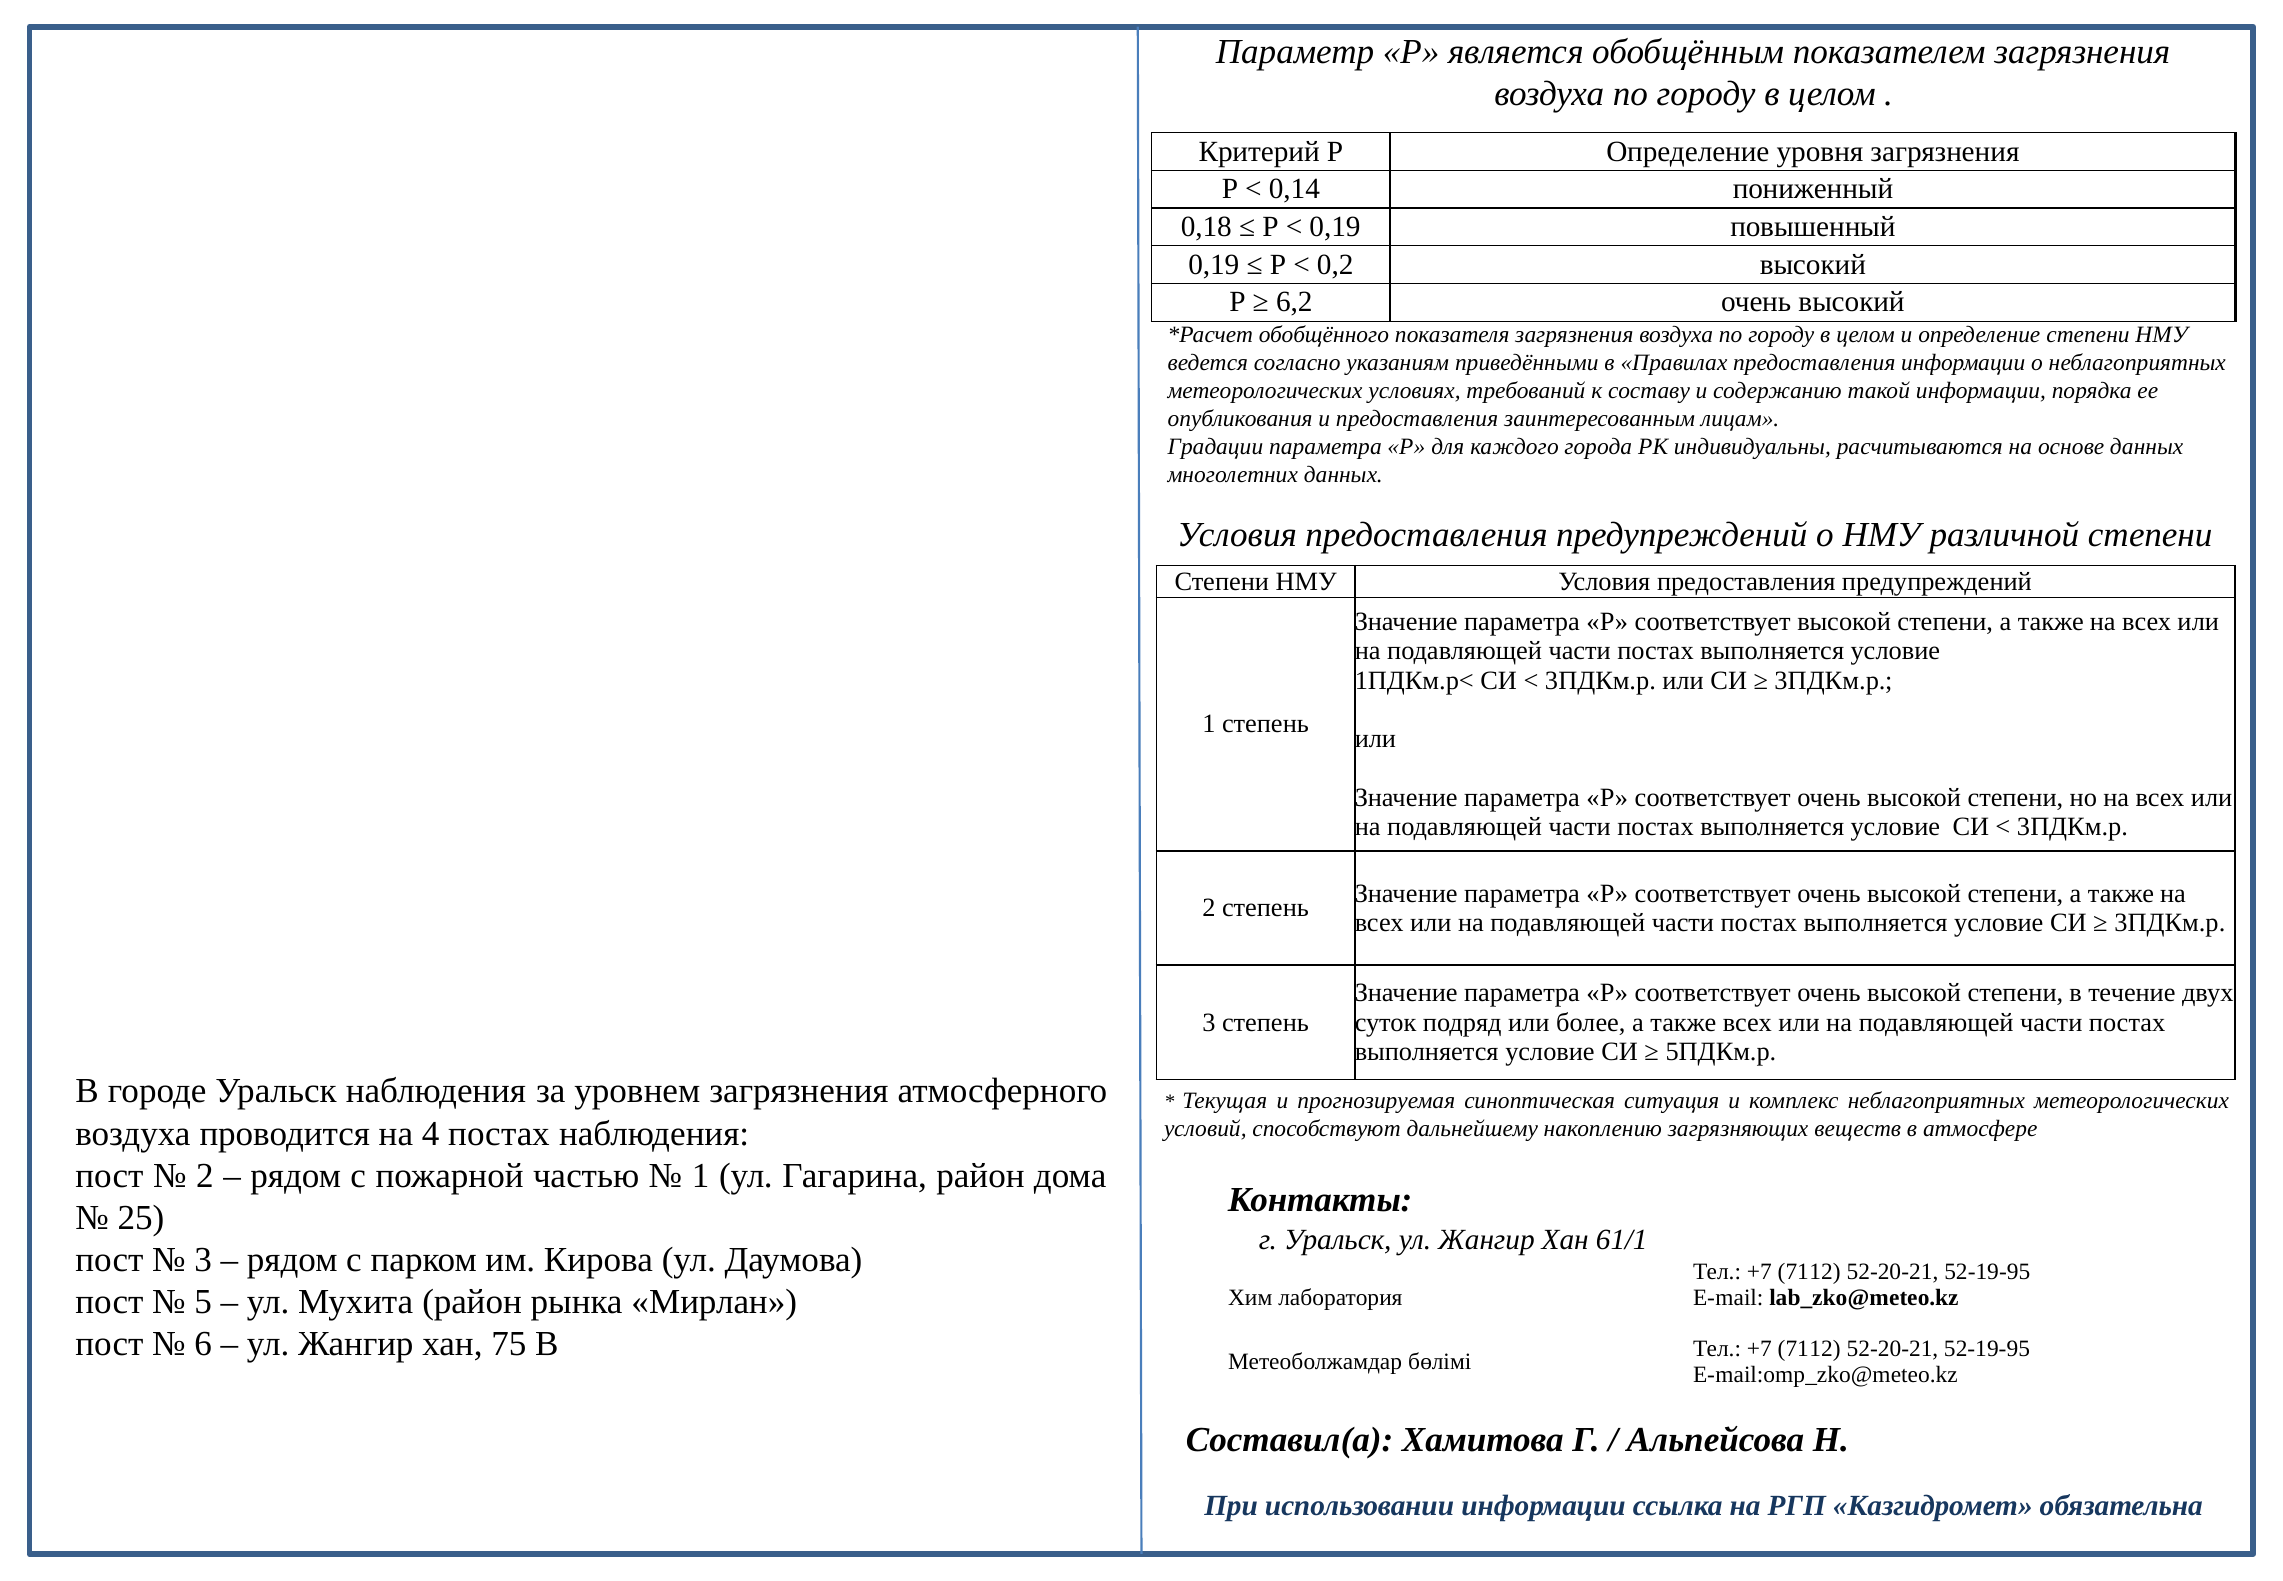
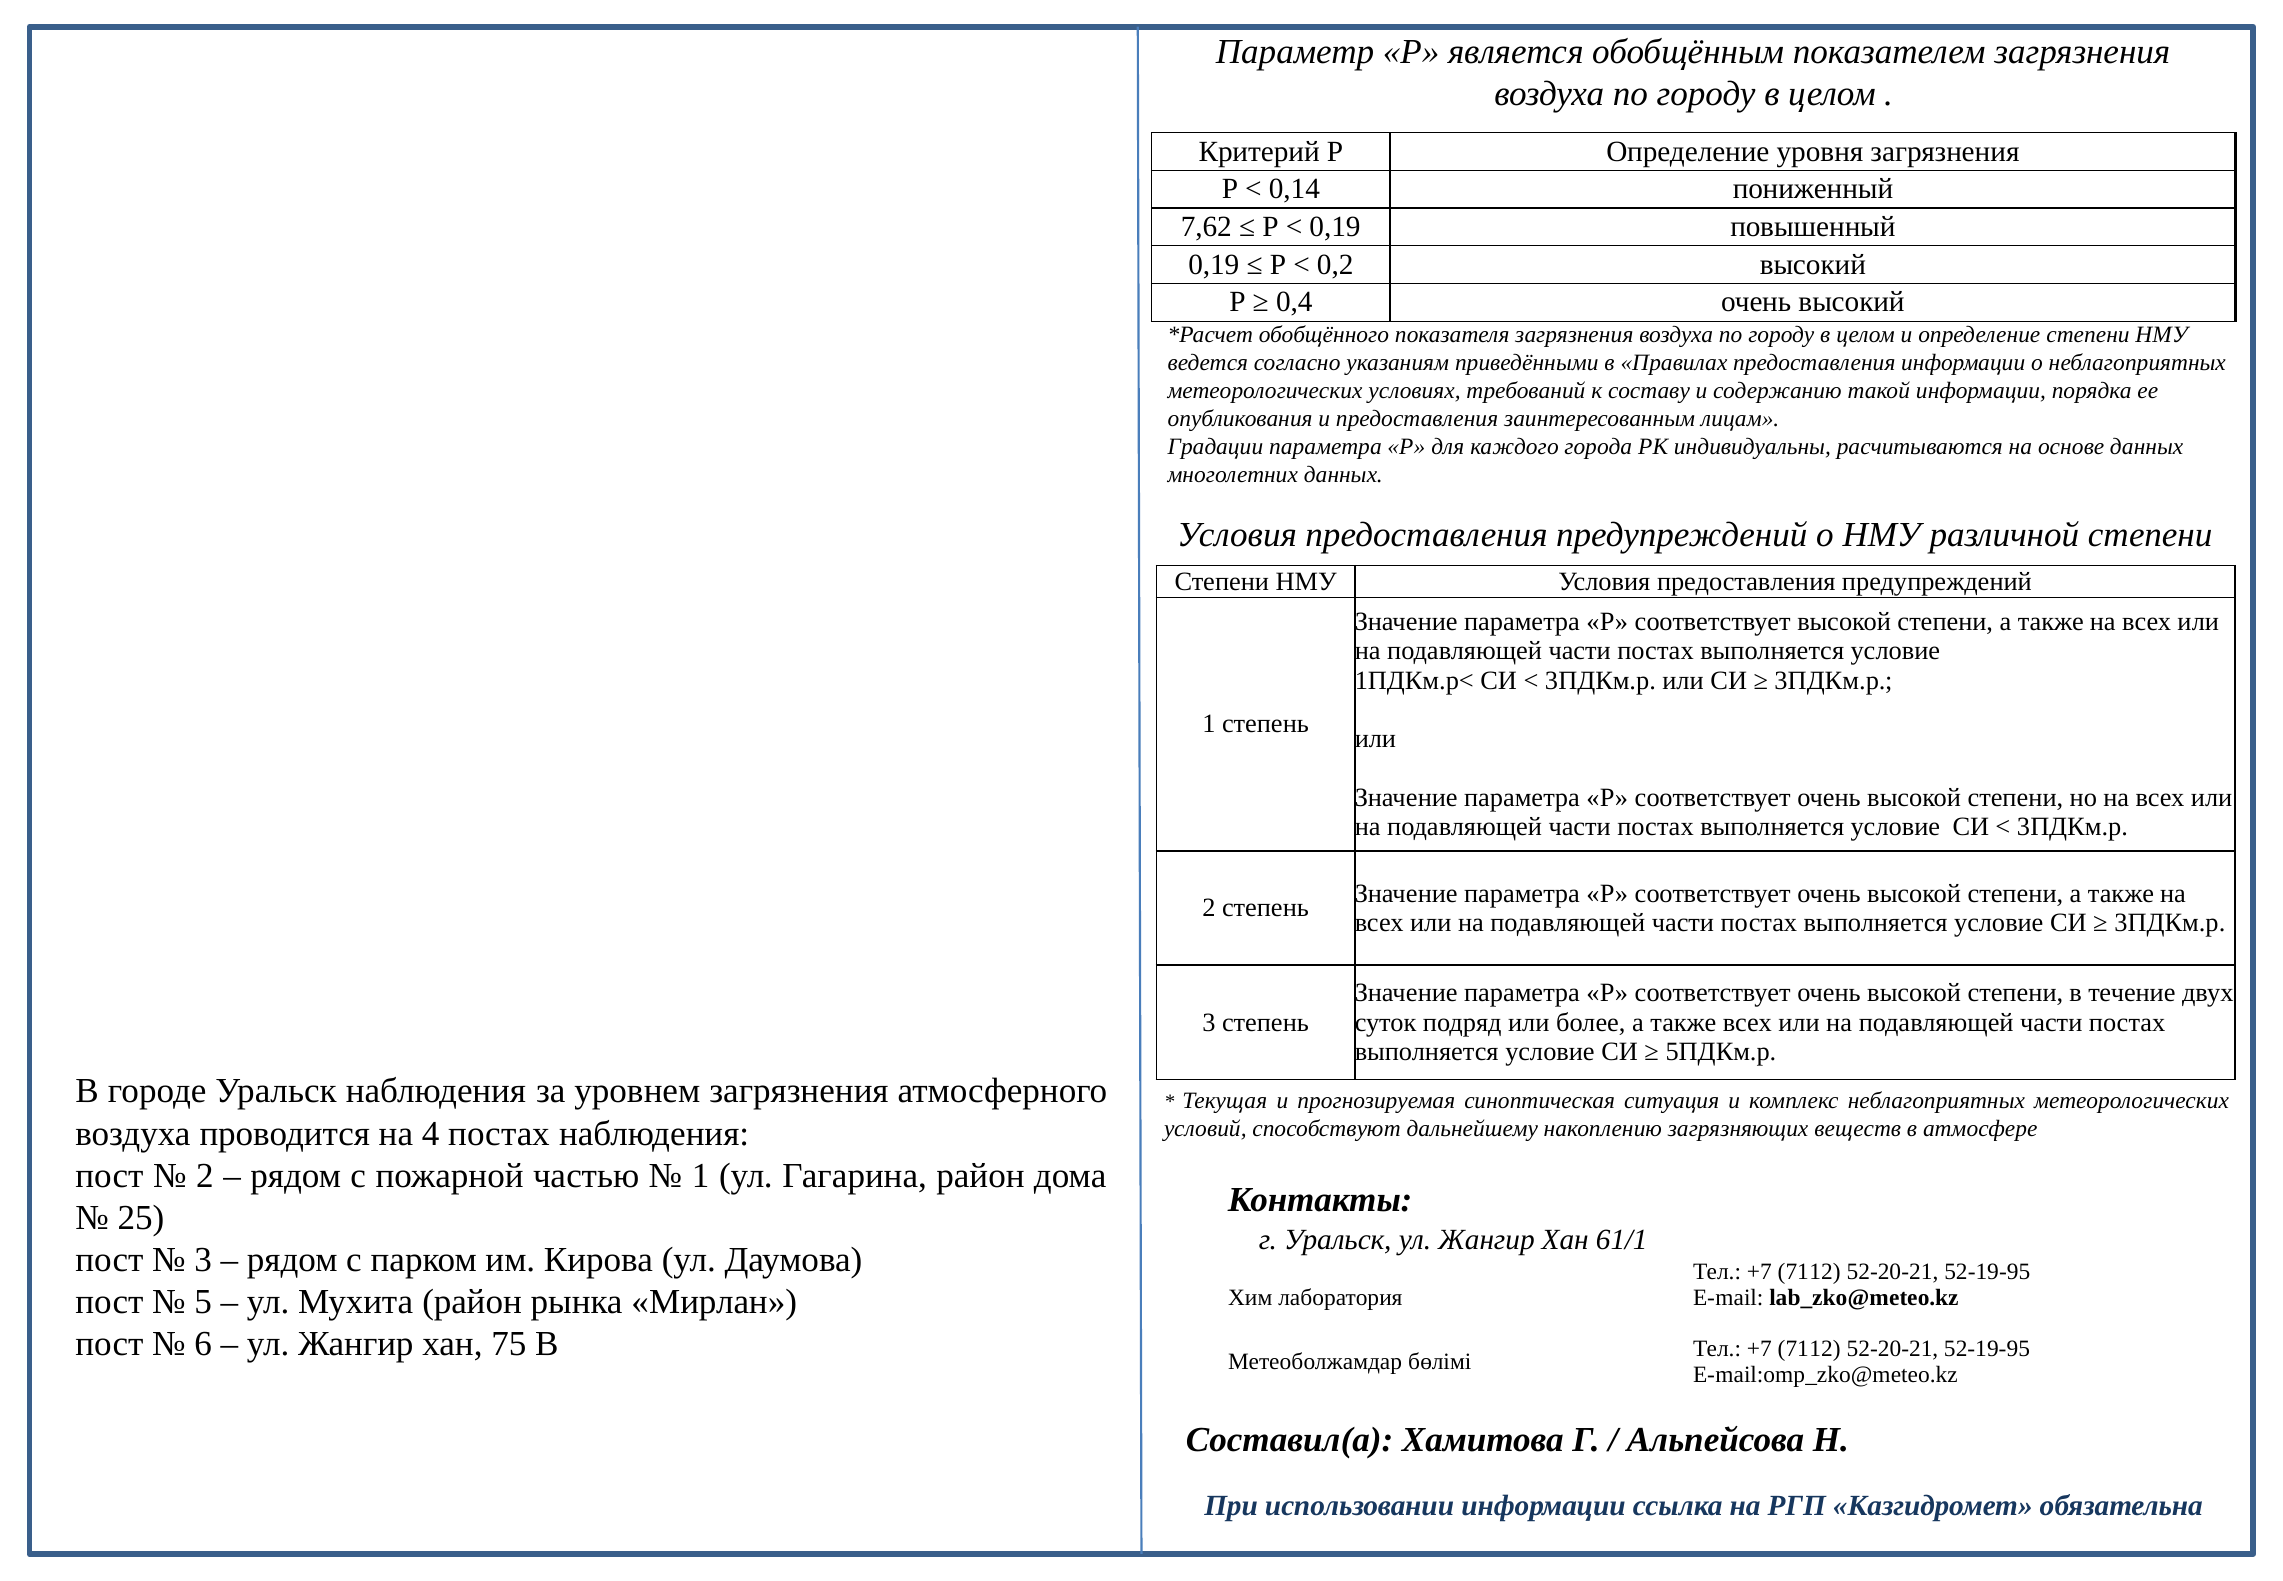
0,18: 0,18 -> 7,62
6,2: 6,2 -> 0,4
